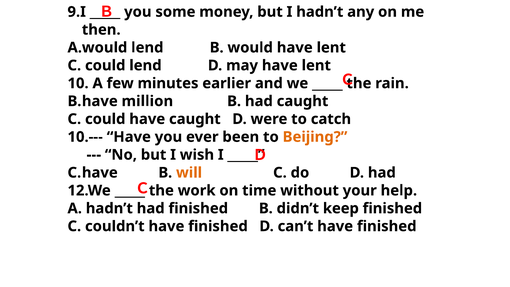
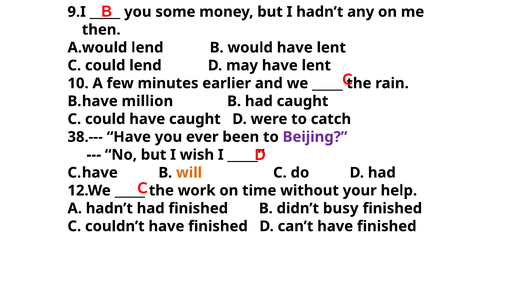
10.---: 10.--- -> 38.---
Beijing colour: orange -> purple
keep: keep -> busy
